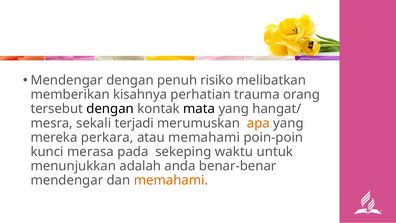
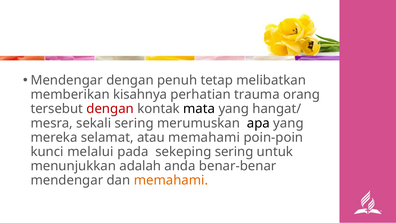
risiko: risiko -> tetap
dengan at (110, 109) colour: black -> red
sekali terjadi: terjadi -> sering
apa colour: orange -> black
perkara: perkara -> selamat
merasa: merasa -> melalui
sekeping waktu: waktu -> sering
